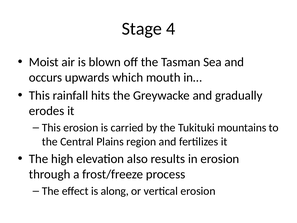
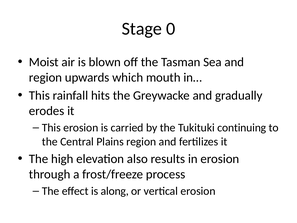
4: 4 -> 0
occurs at (46, 77): occurs -> region
mountains: mountains -> continuing
